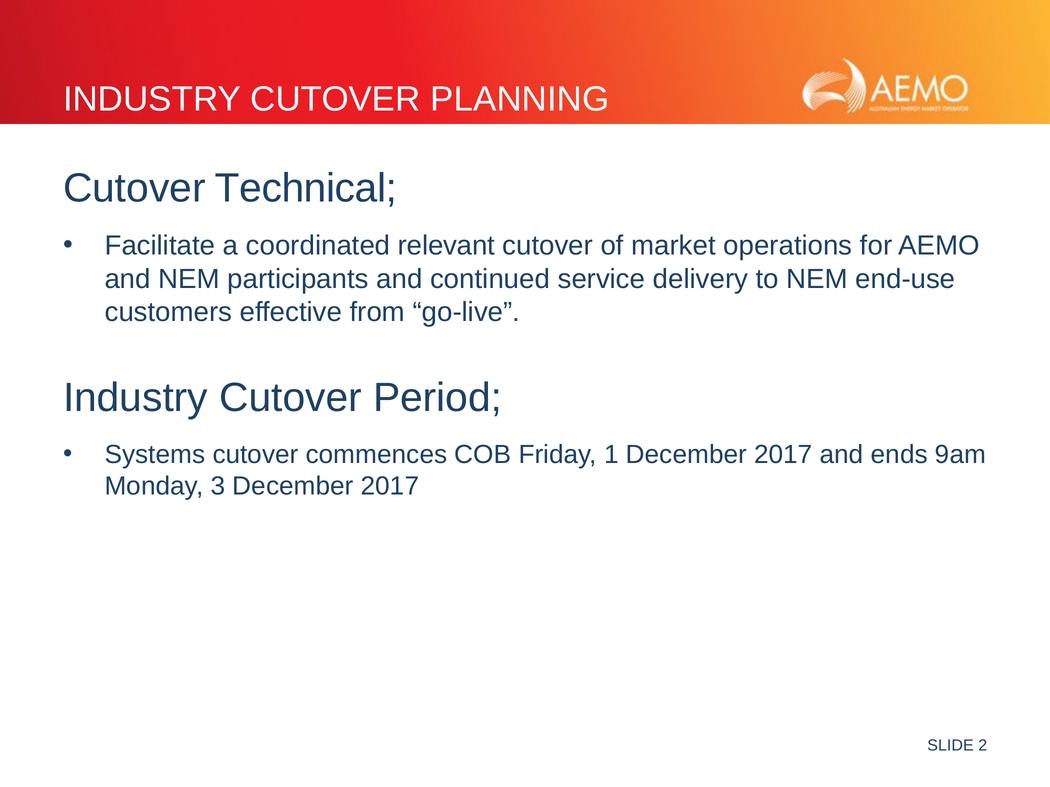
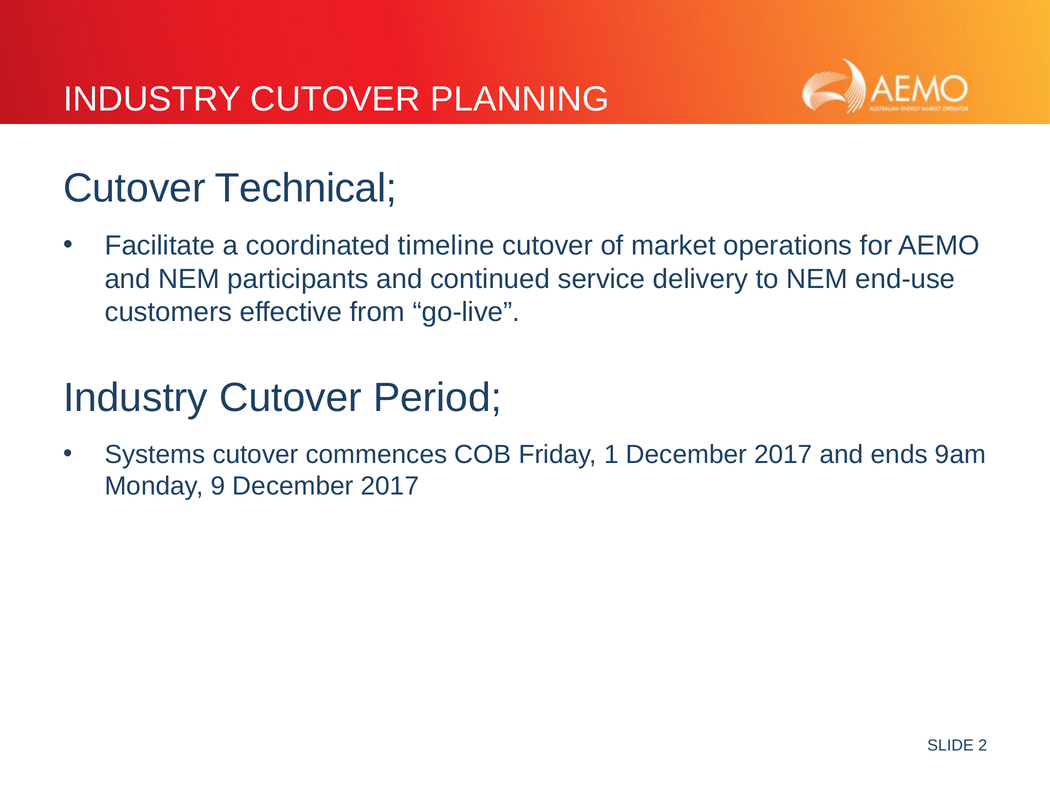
relevant: relevant -> timeline
3: 3 -> 9
